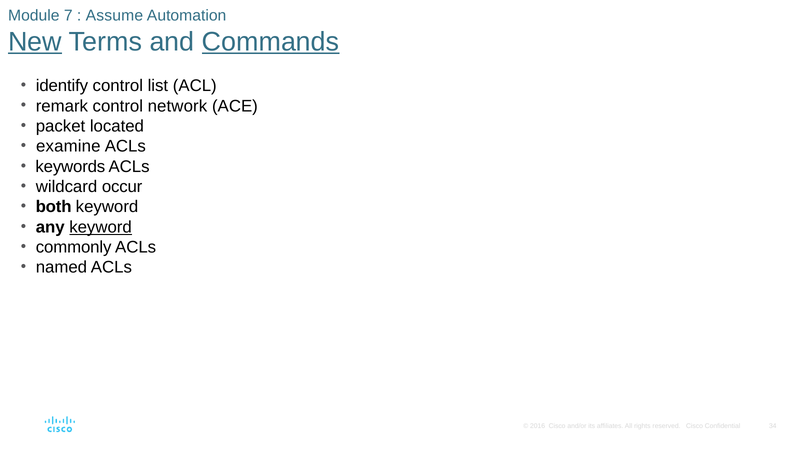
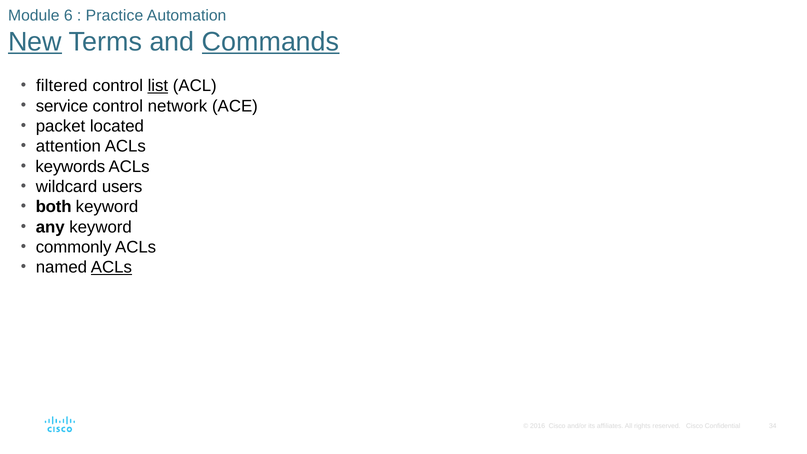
7: 7 -> 6
Assume: Assume -> Practice
identify: identify -> filtered
list underline: none -> present
remark: remark -> service
examine: examine -> attention
occur: occur -> users
keyword at (101, 227) underline: present -> none
ACLs at (111, 267) underline: none -> present
